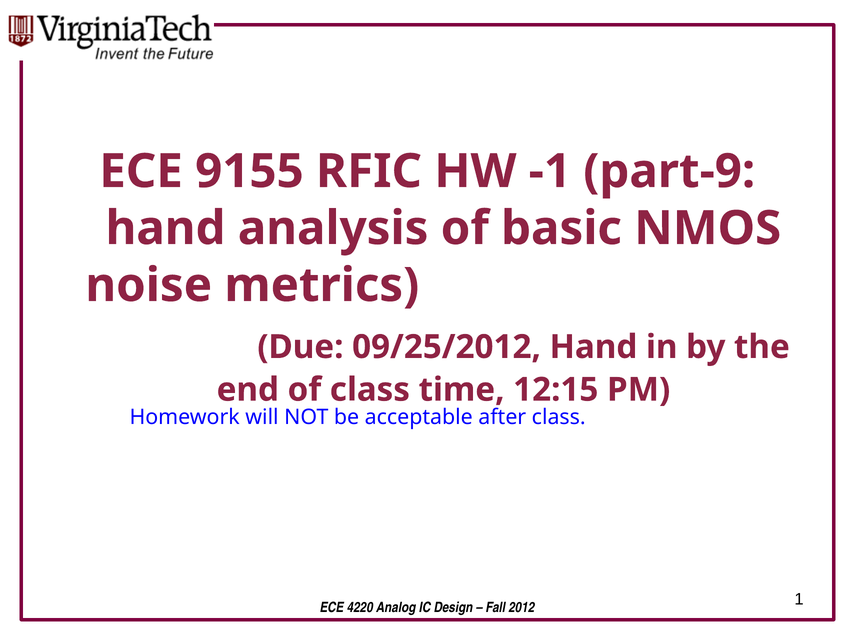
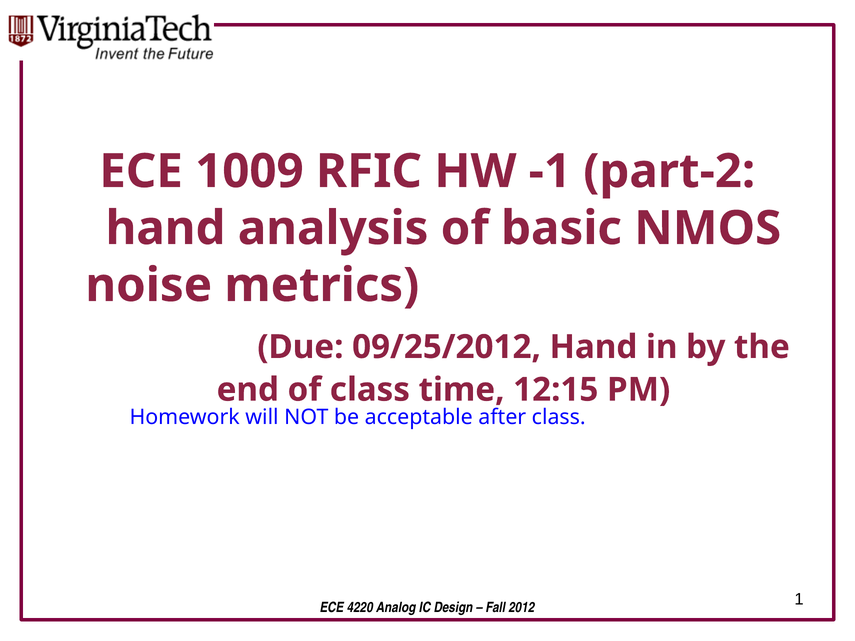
9155: 9155 -> 1009
part-9: part-9 -> part-2
